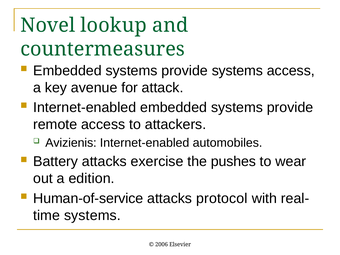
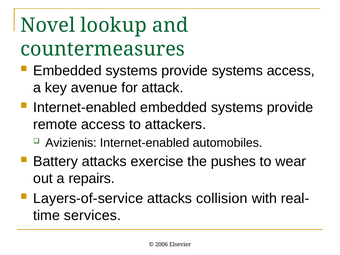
edition: edition -> repairs
Human-of-service: Human-of-service -> Layers-of-service
protocol: protocol -> collision
systems at (92, 215): systems -> services
